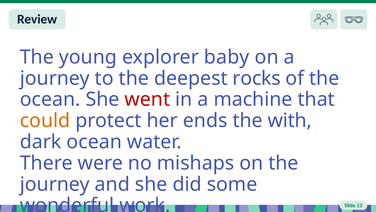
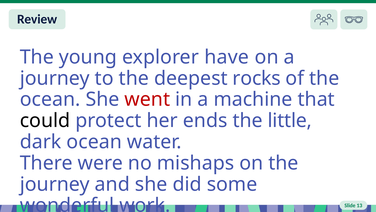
baby: baby -> have
could colour: orange -> black
with: with -> little
